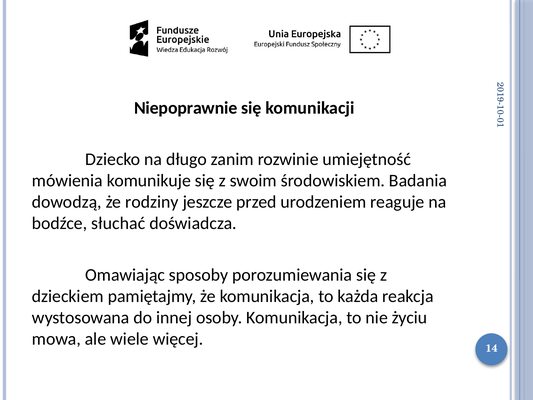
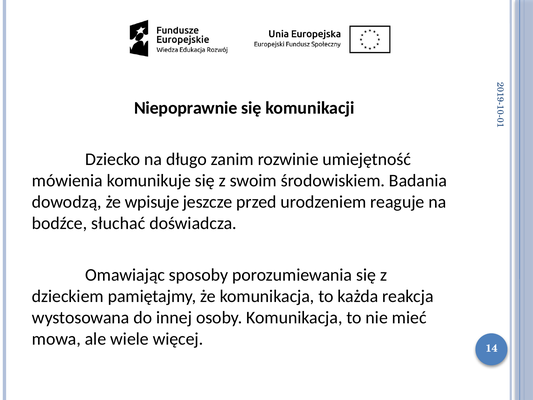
rodziny: rodziny -> wpisuje
życiu: życiu -> mieć
